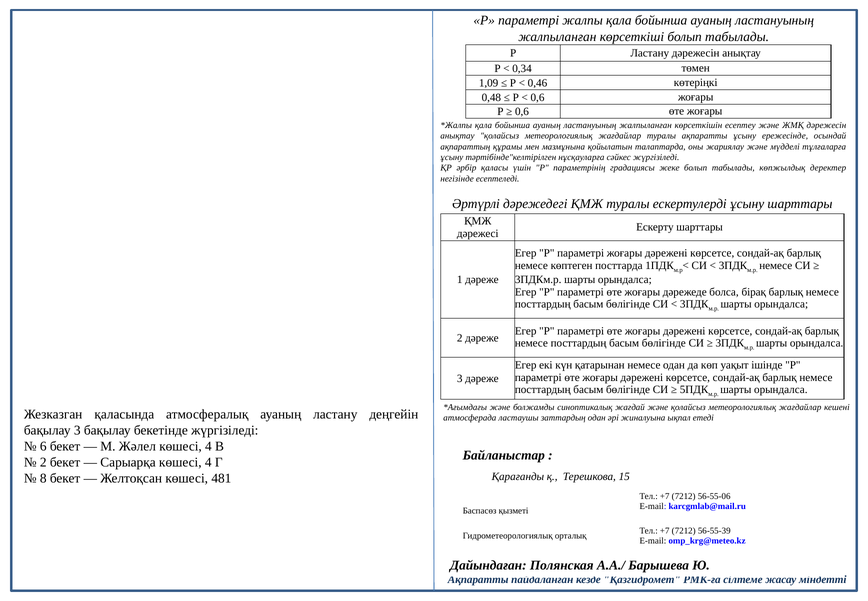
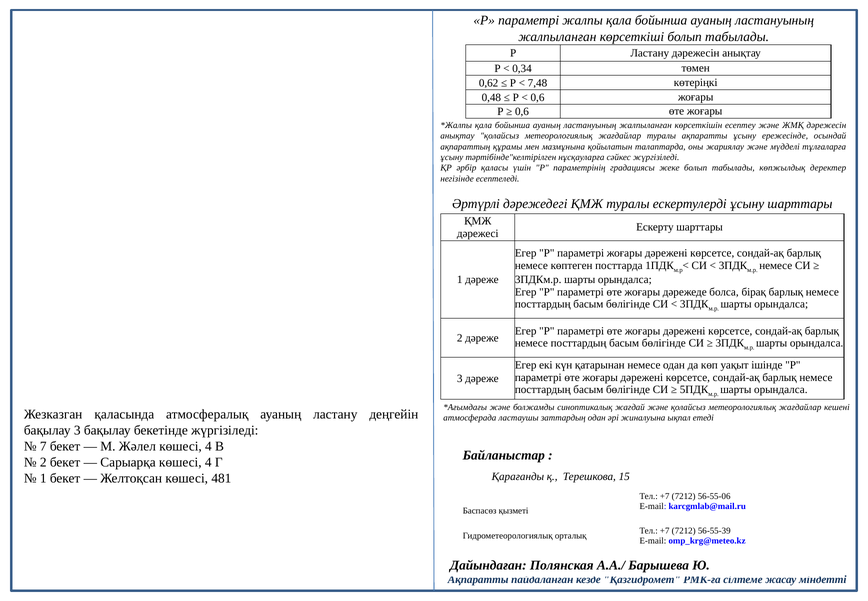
1,09: 1,09 -> 0,62
0,46: 0,46 -> 7,48
6: 6 -> 7
8 at (43, 478): 8 -> 1
